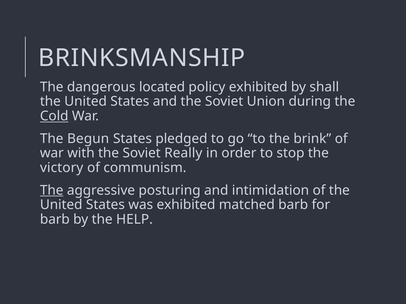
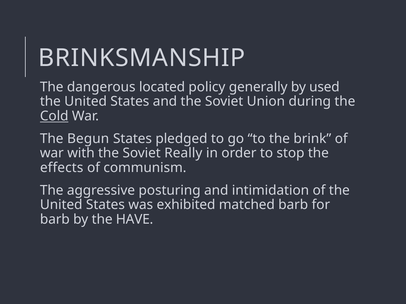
policy exhibited: exhibited -> generally
shall: shall -> used
victory: victory -> effects
The at (52, 191) underline: present -> none
HELP: HELP -> HAVE
